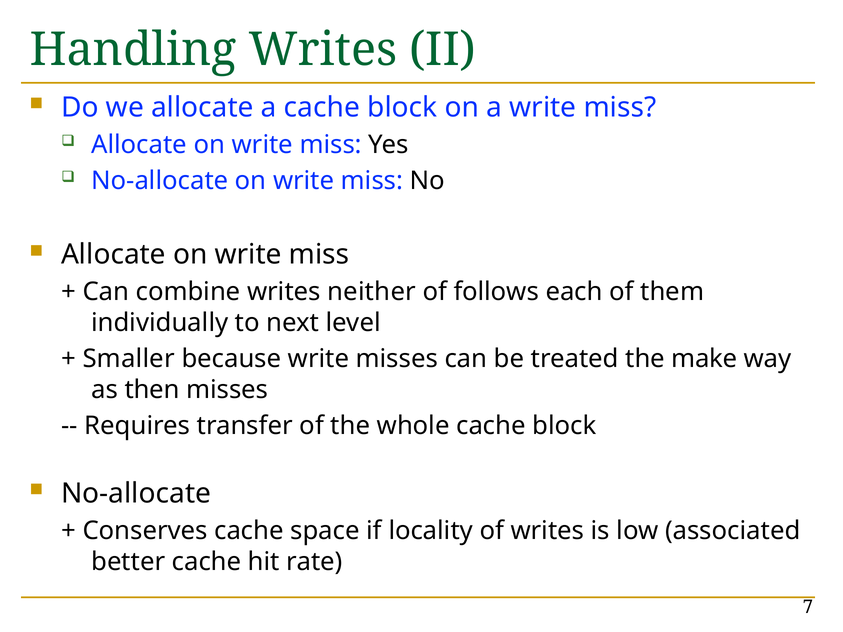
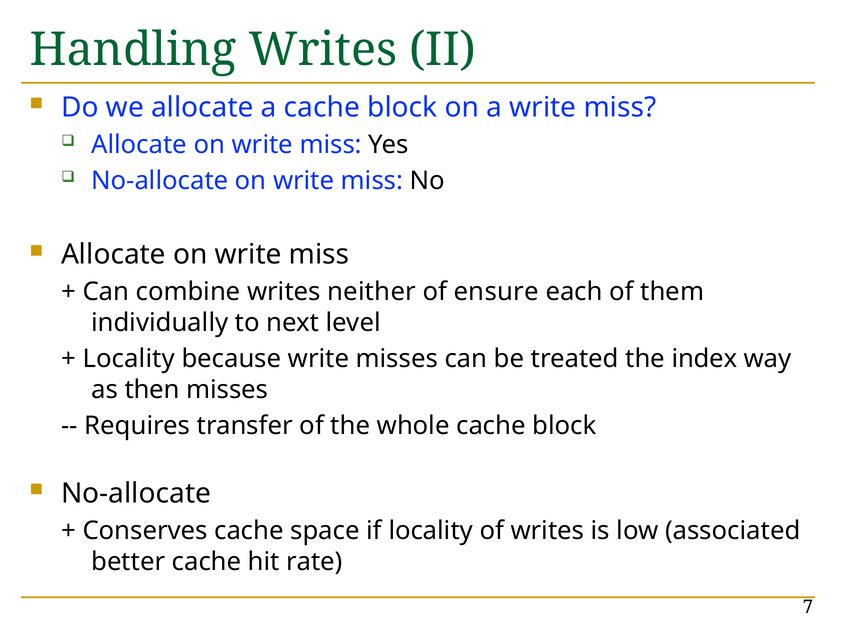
follows: follows -> ensure
Smaller at (129, 359): Smaller -> Locality
make: make -> index
